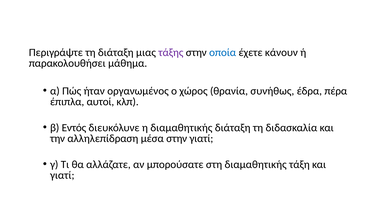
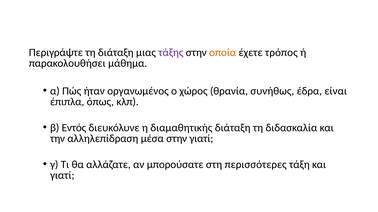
οποία colour: blue -> orange
κάνουν: κάνουν -> τρόπος
πέρα: πέρα -> είναι
αυτοί: αυτοί -> όπως
στη διαμαθητικής: διαμαθητικής -> περισσότερες
